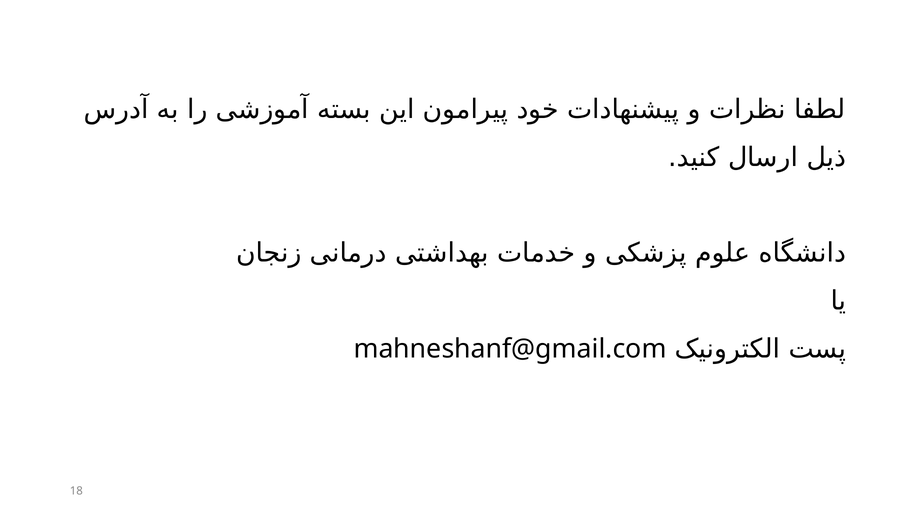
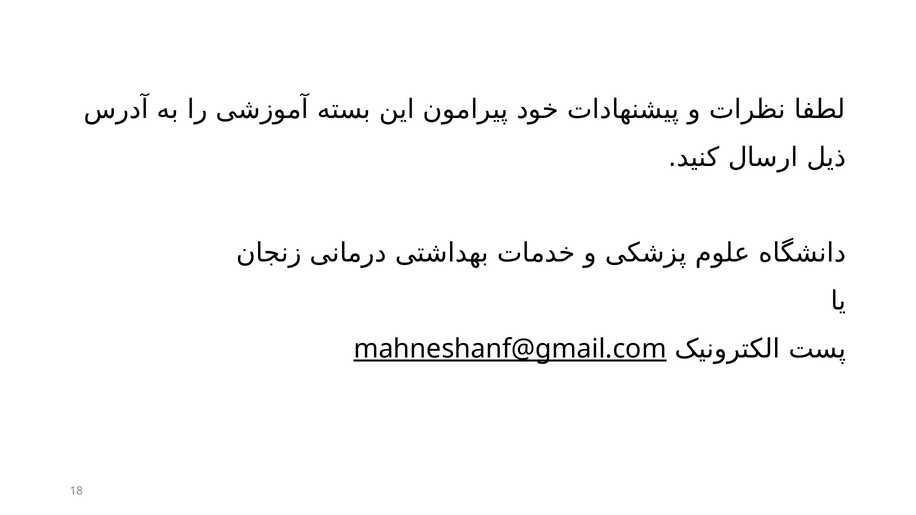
mahneshanf@gmail.com underline: none -> present
